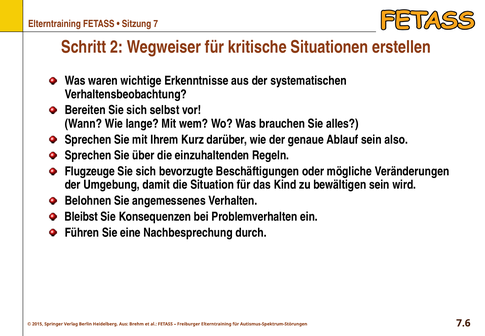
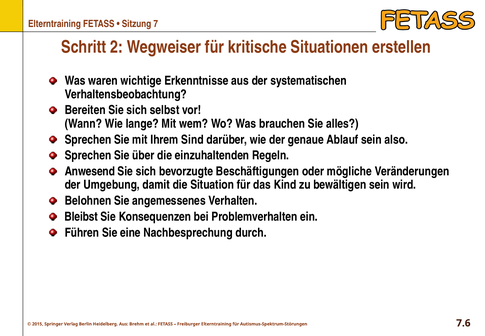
Kurz: Kurz -> Sind
Flugzeuge: Flugzeuge -> Anwesend
